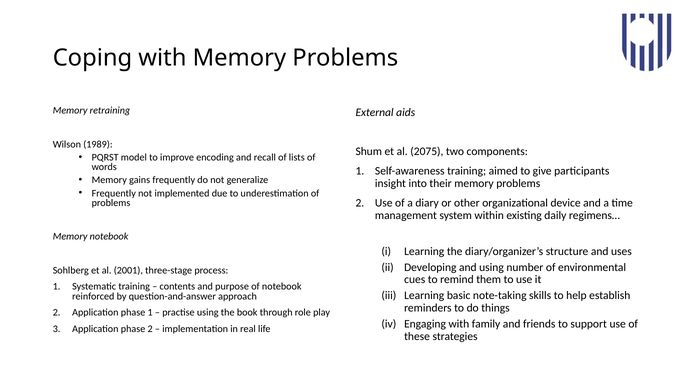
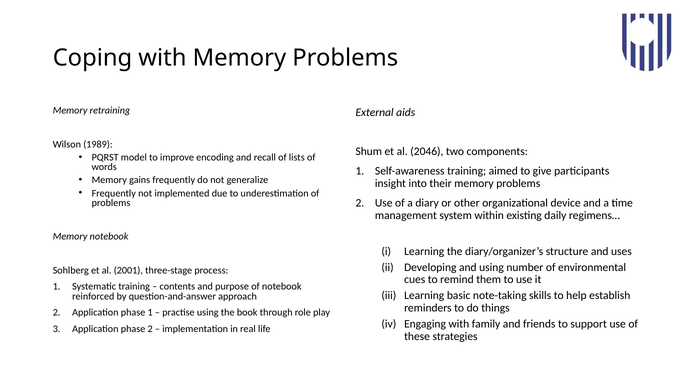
2075: 2075 -> 2046
